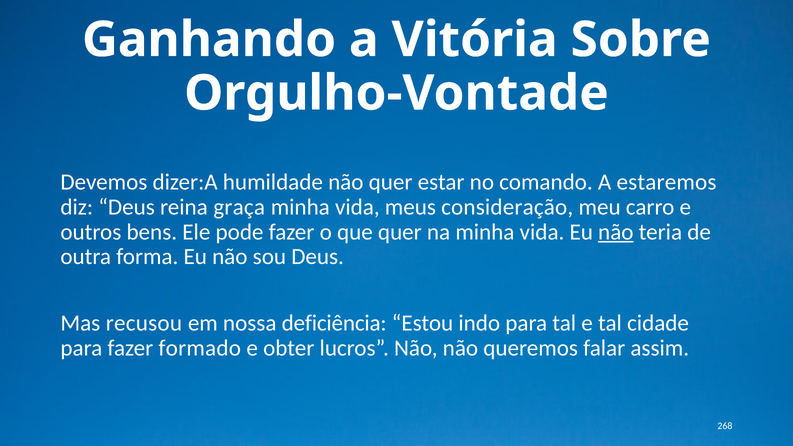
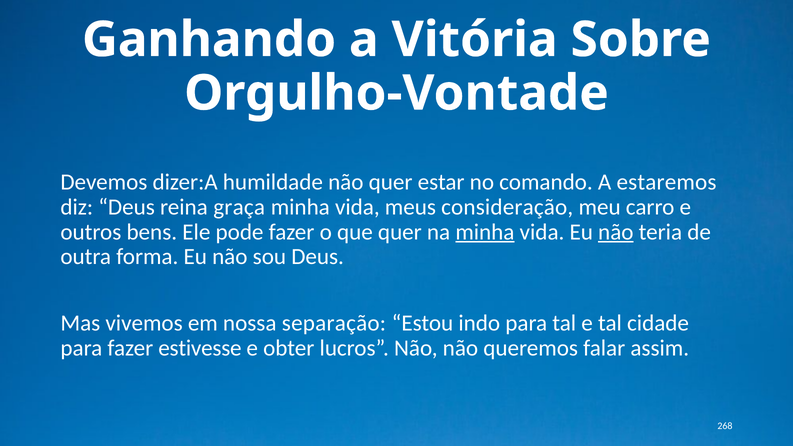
minha at (485, 232) underline: none -> present
recusou: recusou -> vivemos
deficiência: deficiência -> separação
formado: formado -> estivesse
